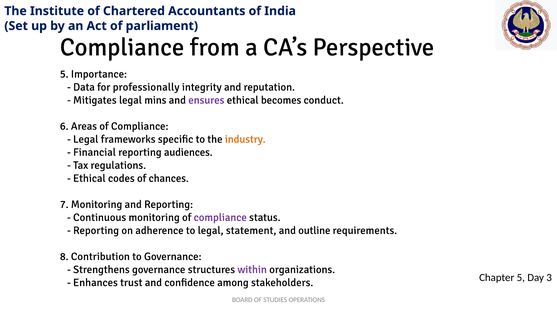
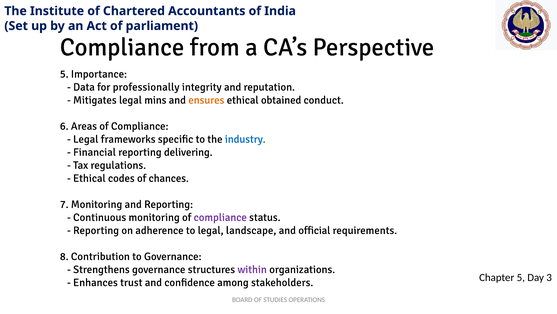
ensures colour: purple -> orange
becomes: becomes -> obtained
industry colour: orange -> blue
audiences: audiences -> delivering
statement: statement -> landscape
outline: outline -> official
